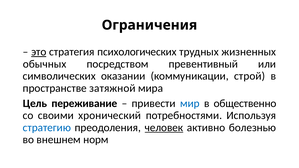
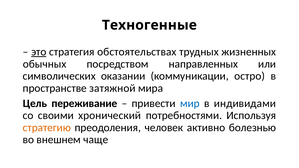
Ограничения: Ограничения -> Техногенные
психологических: психологических -> обстоятельствах
превентивный: превентивный -> направленных
строй: строй -> остро
общественно: общественно -> индивидами
стратегию colour: blue -> orange
человек underline: present -> none
норм: норм -> чаще
